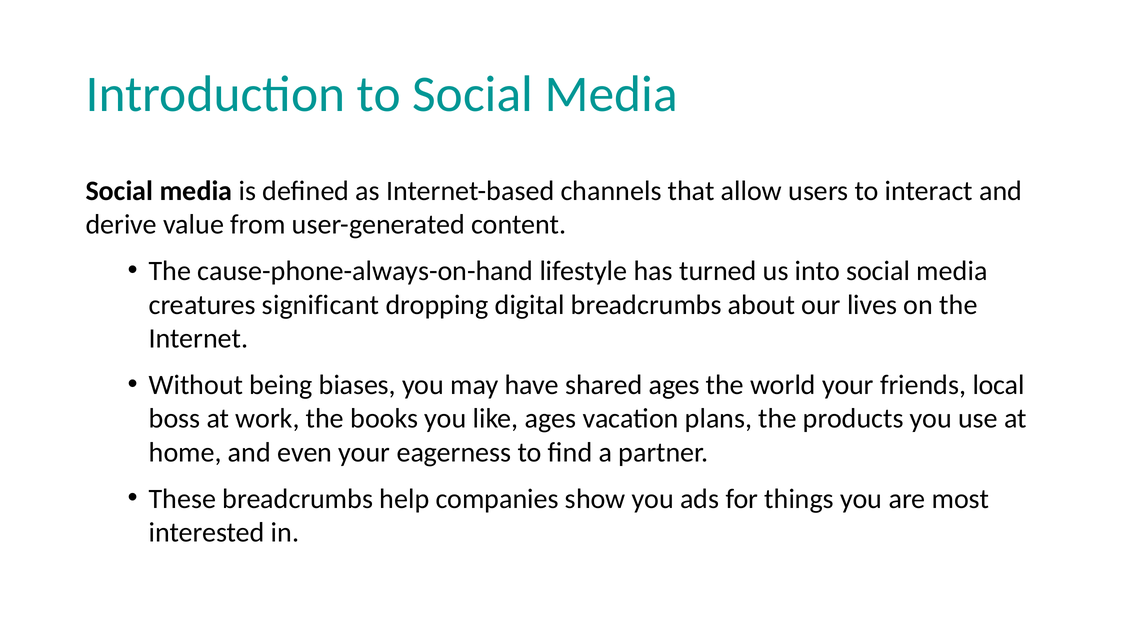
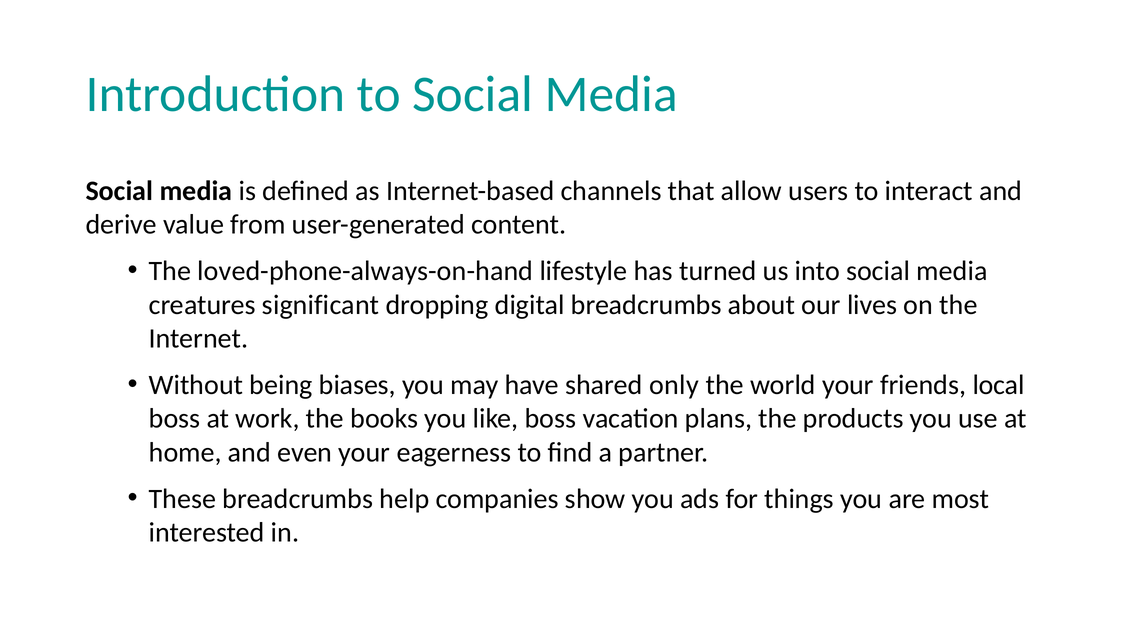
cause-phone-always-on-hand: cause-phone-always-on-hand -> loved-phone-always-on-hand
shared ages: ages -> only
like ages: ages -> boss
